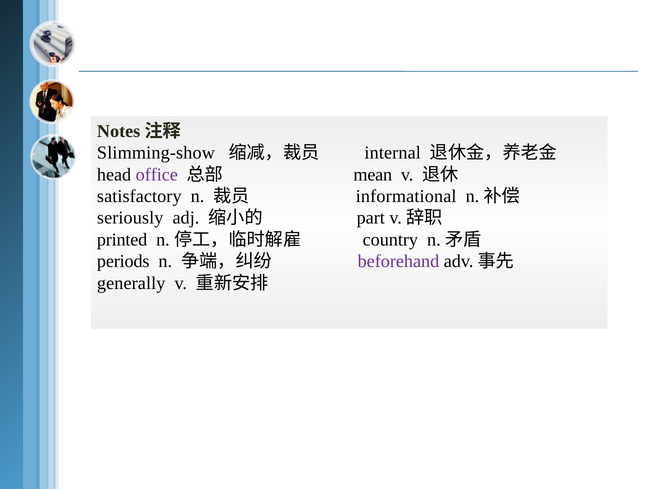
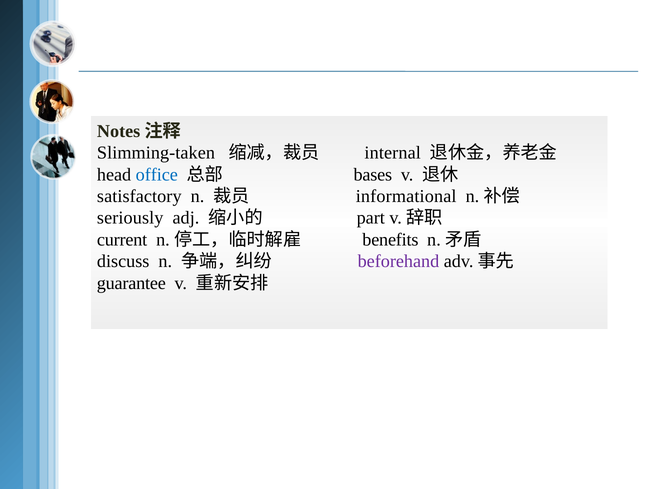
Slimming-show: Slimming-show -> Slimming-taken
office colour: purple -> blue
mean: mean -> bases
printed: printed -> current
country: country -> benefits
periods: periods -> discuss
generally: generally -> guarantee
